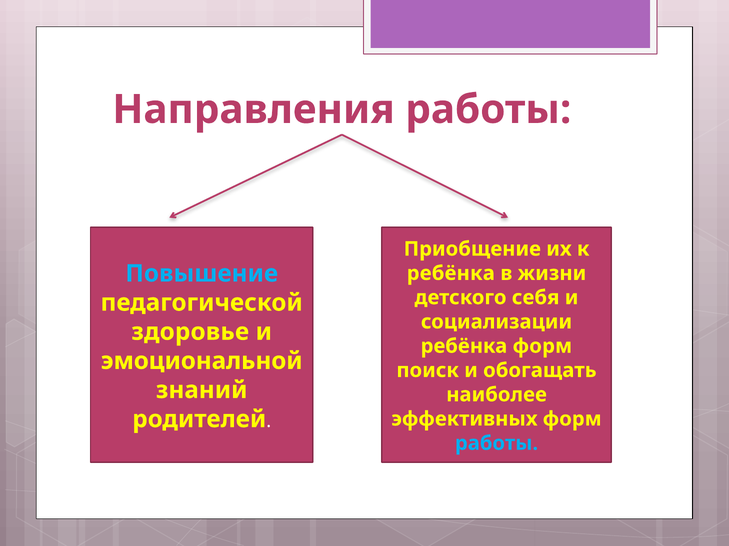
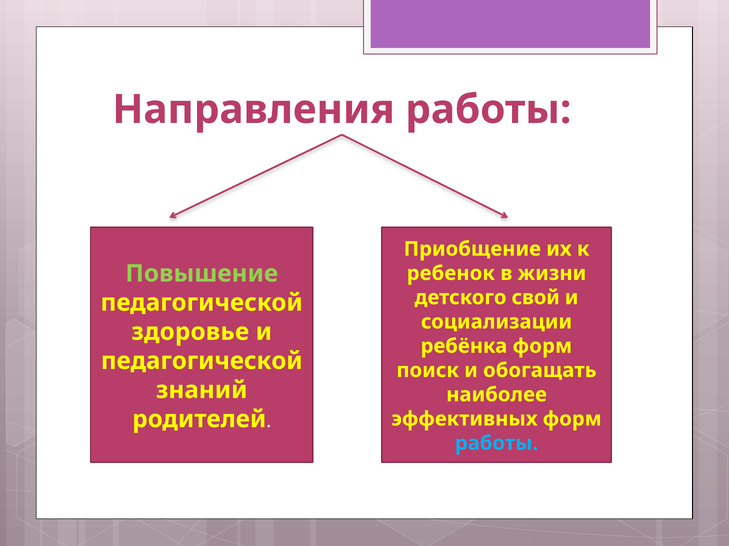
Повышение colour: light blue -> light green
ребёнка at (451, 274): ребёнка -> ребенок
себя: себя -> свой
эмоциональной at (202, 361): эмоциональной -> педагогической
